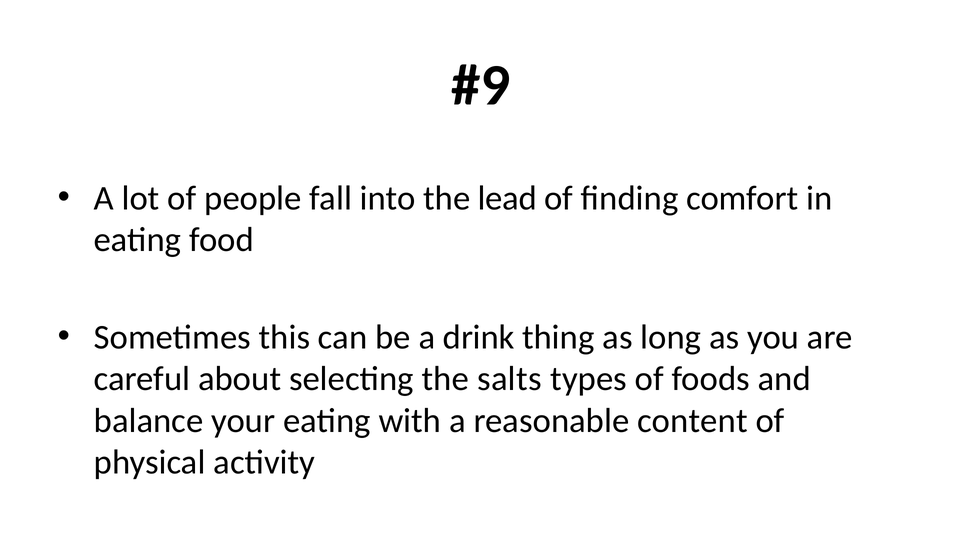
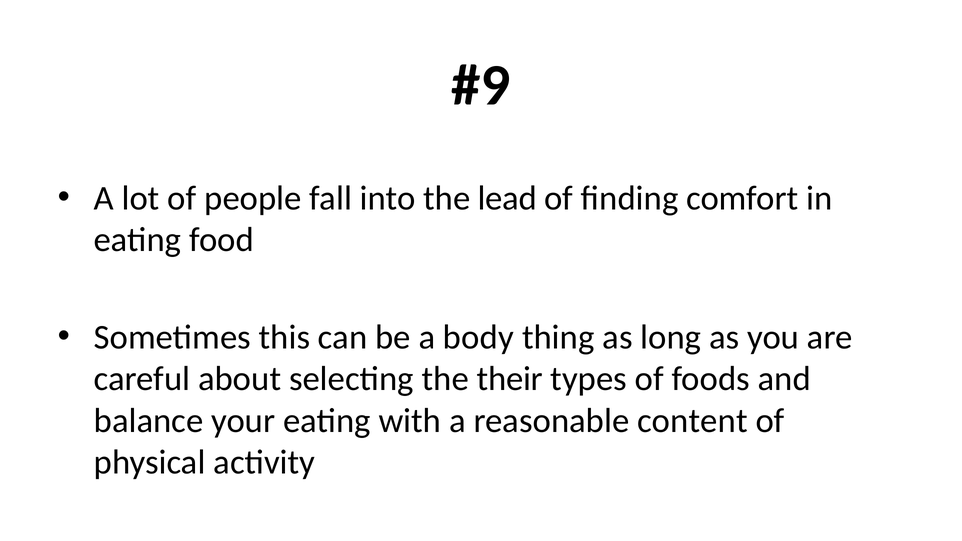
drink: drink -> body
salts: salts -> their
